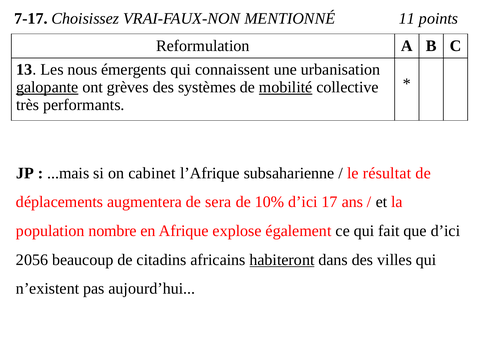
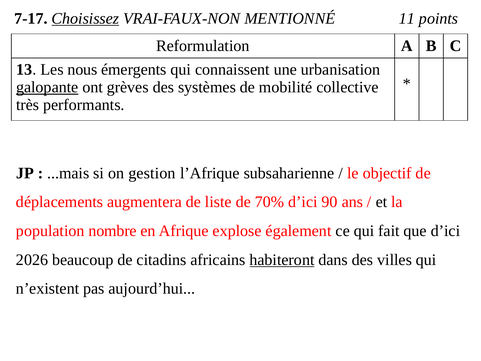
Choisissez underline: none -> present
mobilité underline: present -> none
cabinet: cabinet -> gestion
résultat: résultat -> objectif
sera: sera -> liste
10%: 10% -> 70%
17: 17 -> 90
2056: 2056 -> 2026
